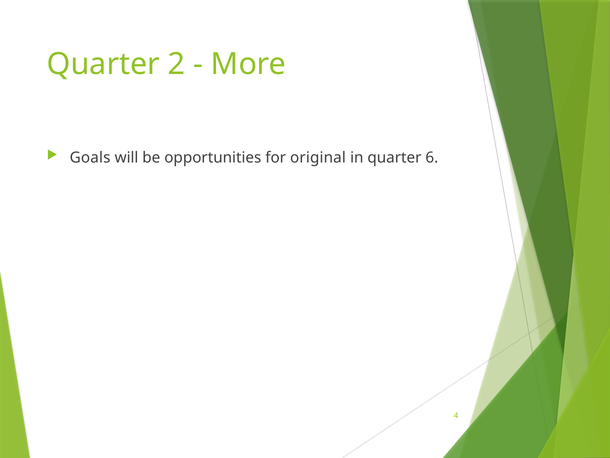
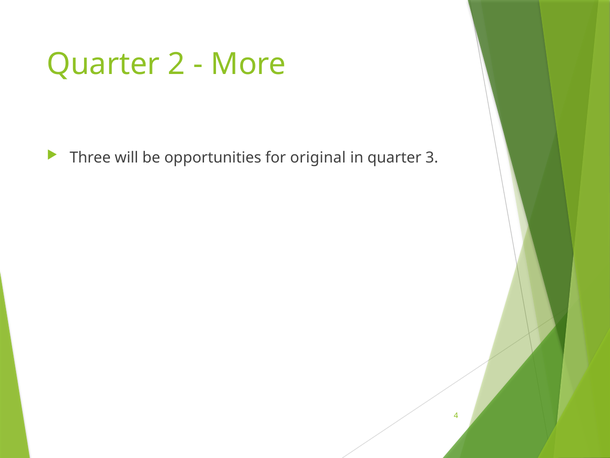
Goals: Goals -> Three
6: 6 -> 3
